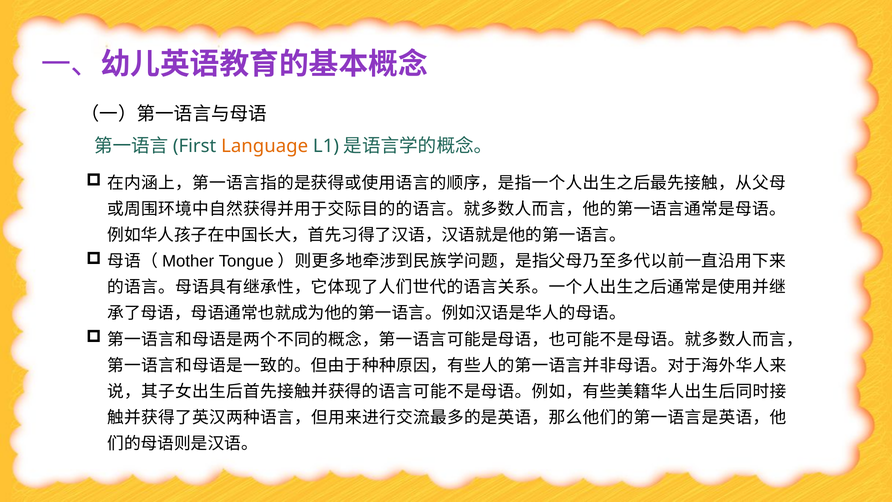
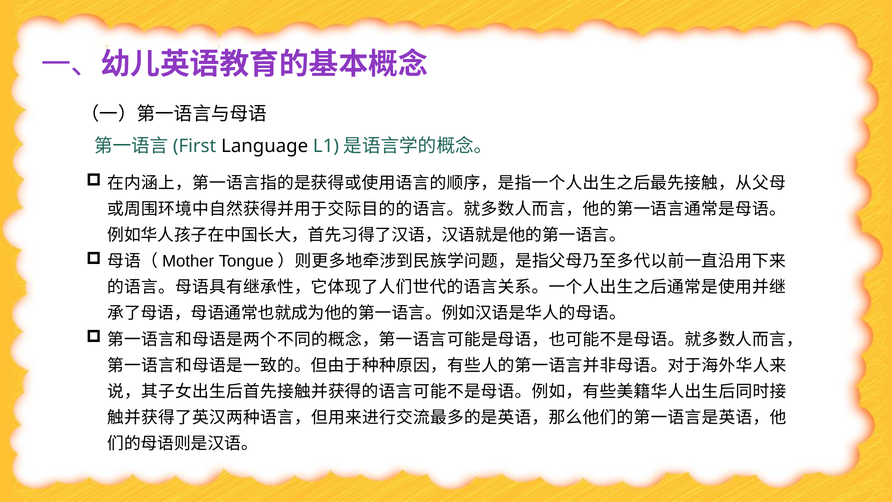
Language colour: orange -> black
